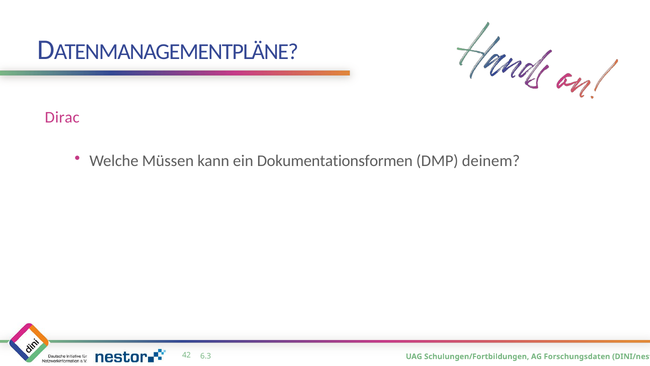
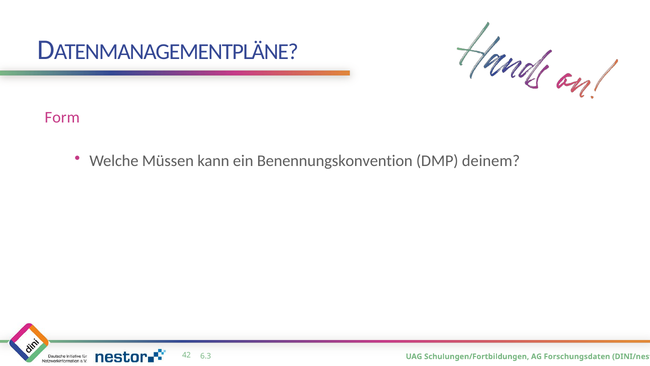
Dirac: Dirac -> Form
Dokumentationsformen: Dokumentationsformen -> Benennungskonvention
